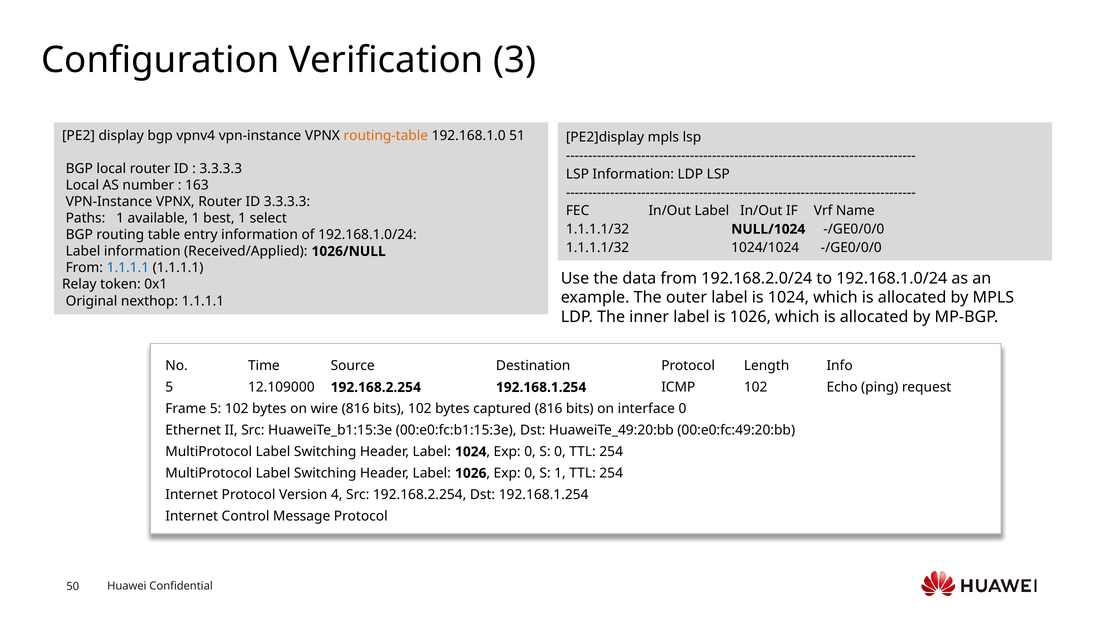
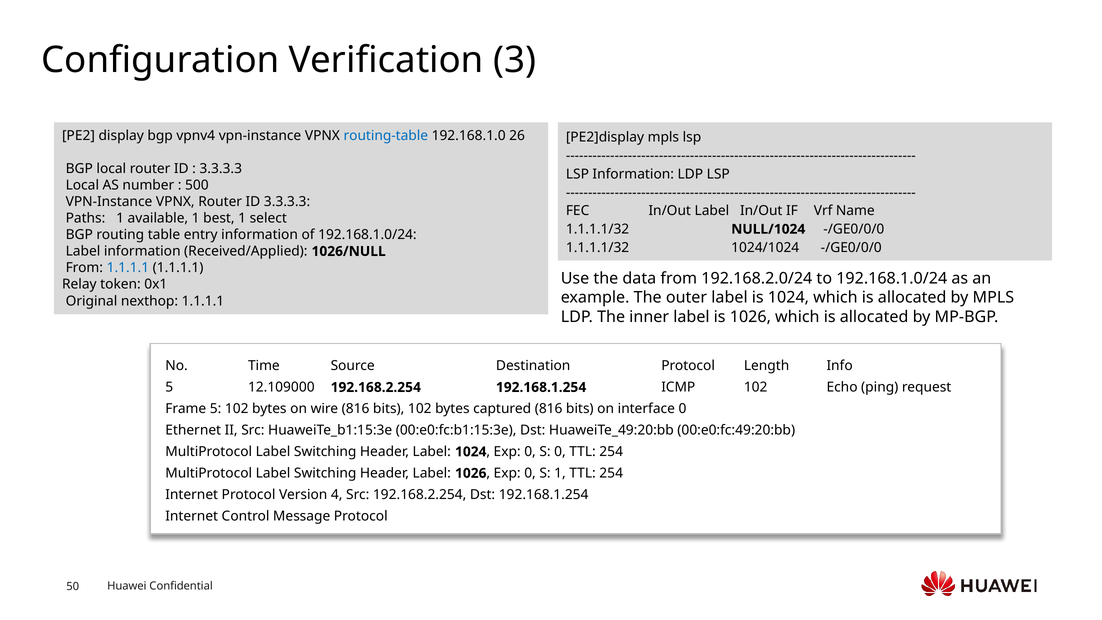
routing-table colour: orange -> blue
51: 51 -> 26
163: 163 -> 500
